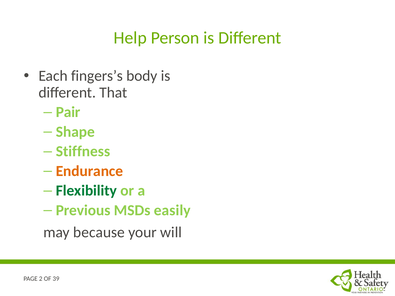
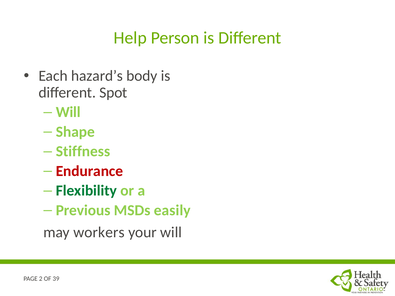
fingers’s: fingers’s -> hazard’s
That: That -> Spot
Pair at (68, 112): Pair -> Will
Endurance colour: orange -> red
because: because -> workers
